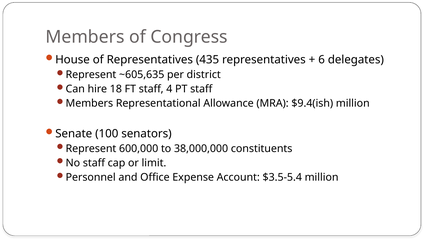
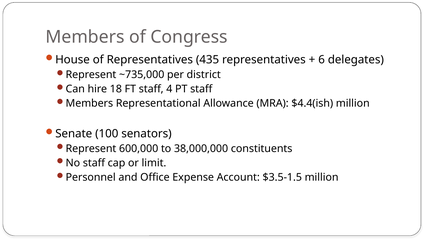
~605,635: ~605,635 -> ~735,000
$9.4(ish: $9.4(ish -> $4.4(ish
$3.5-5.4: $3.5-5.4 -> $3.5-1.5
